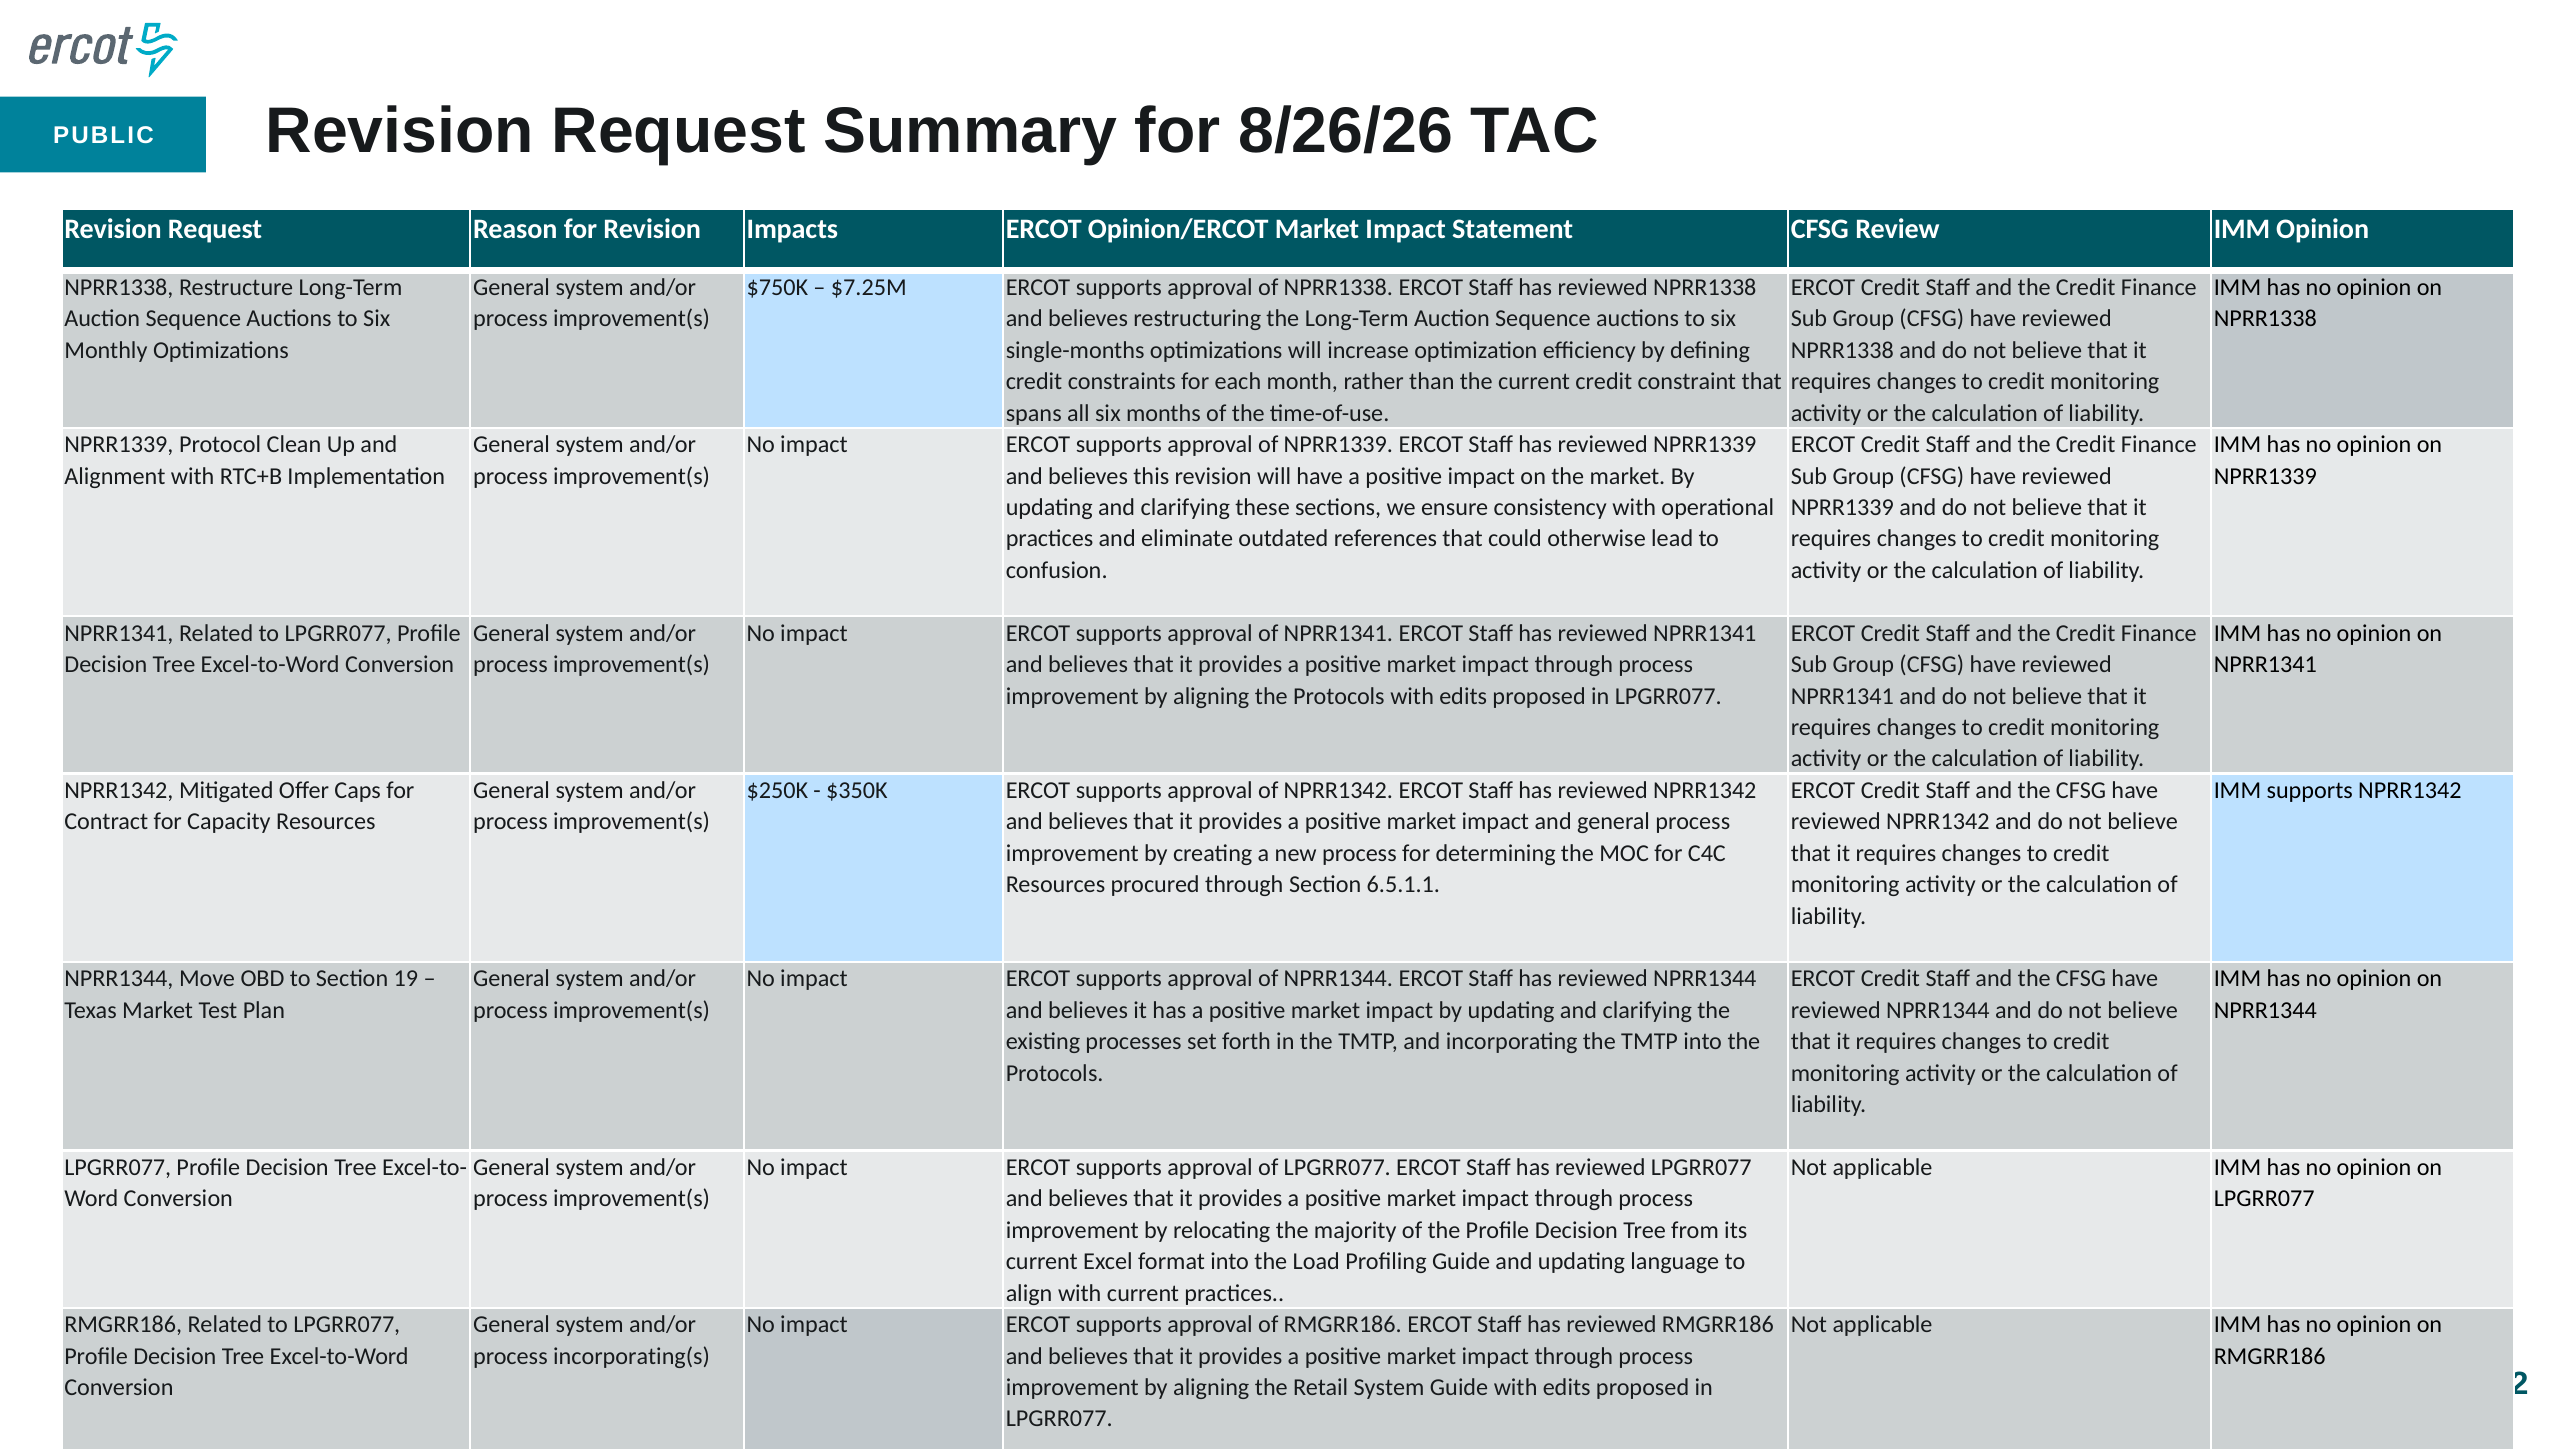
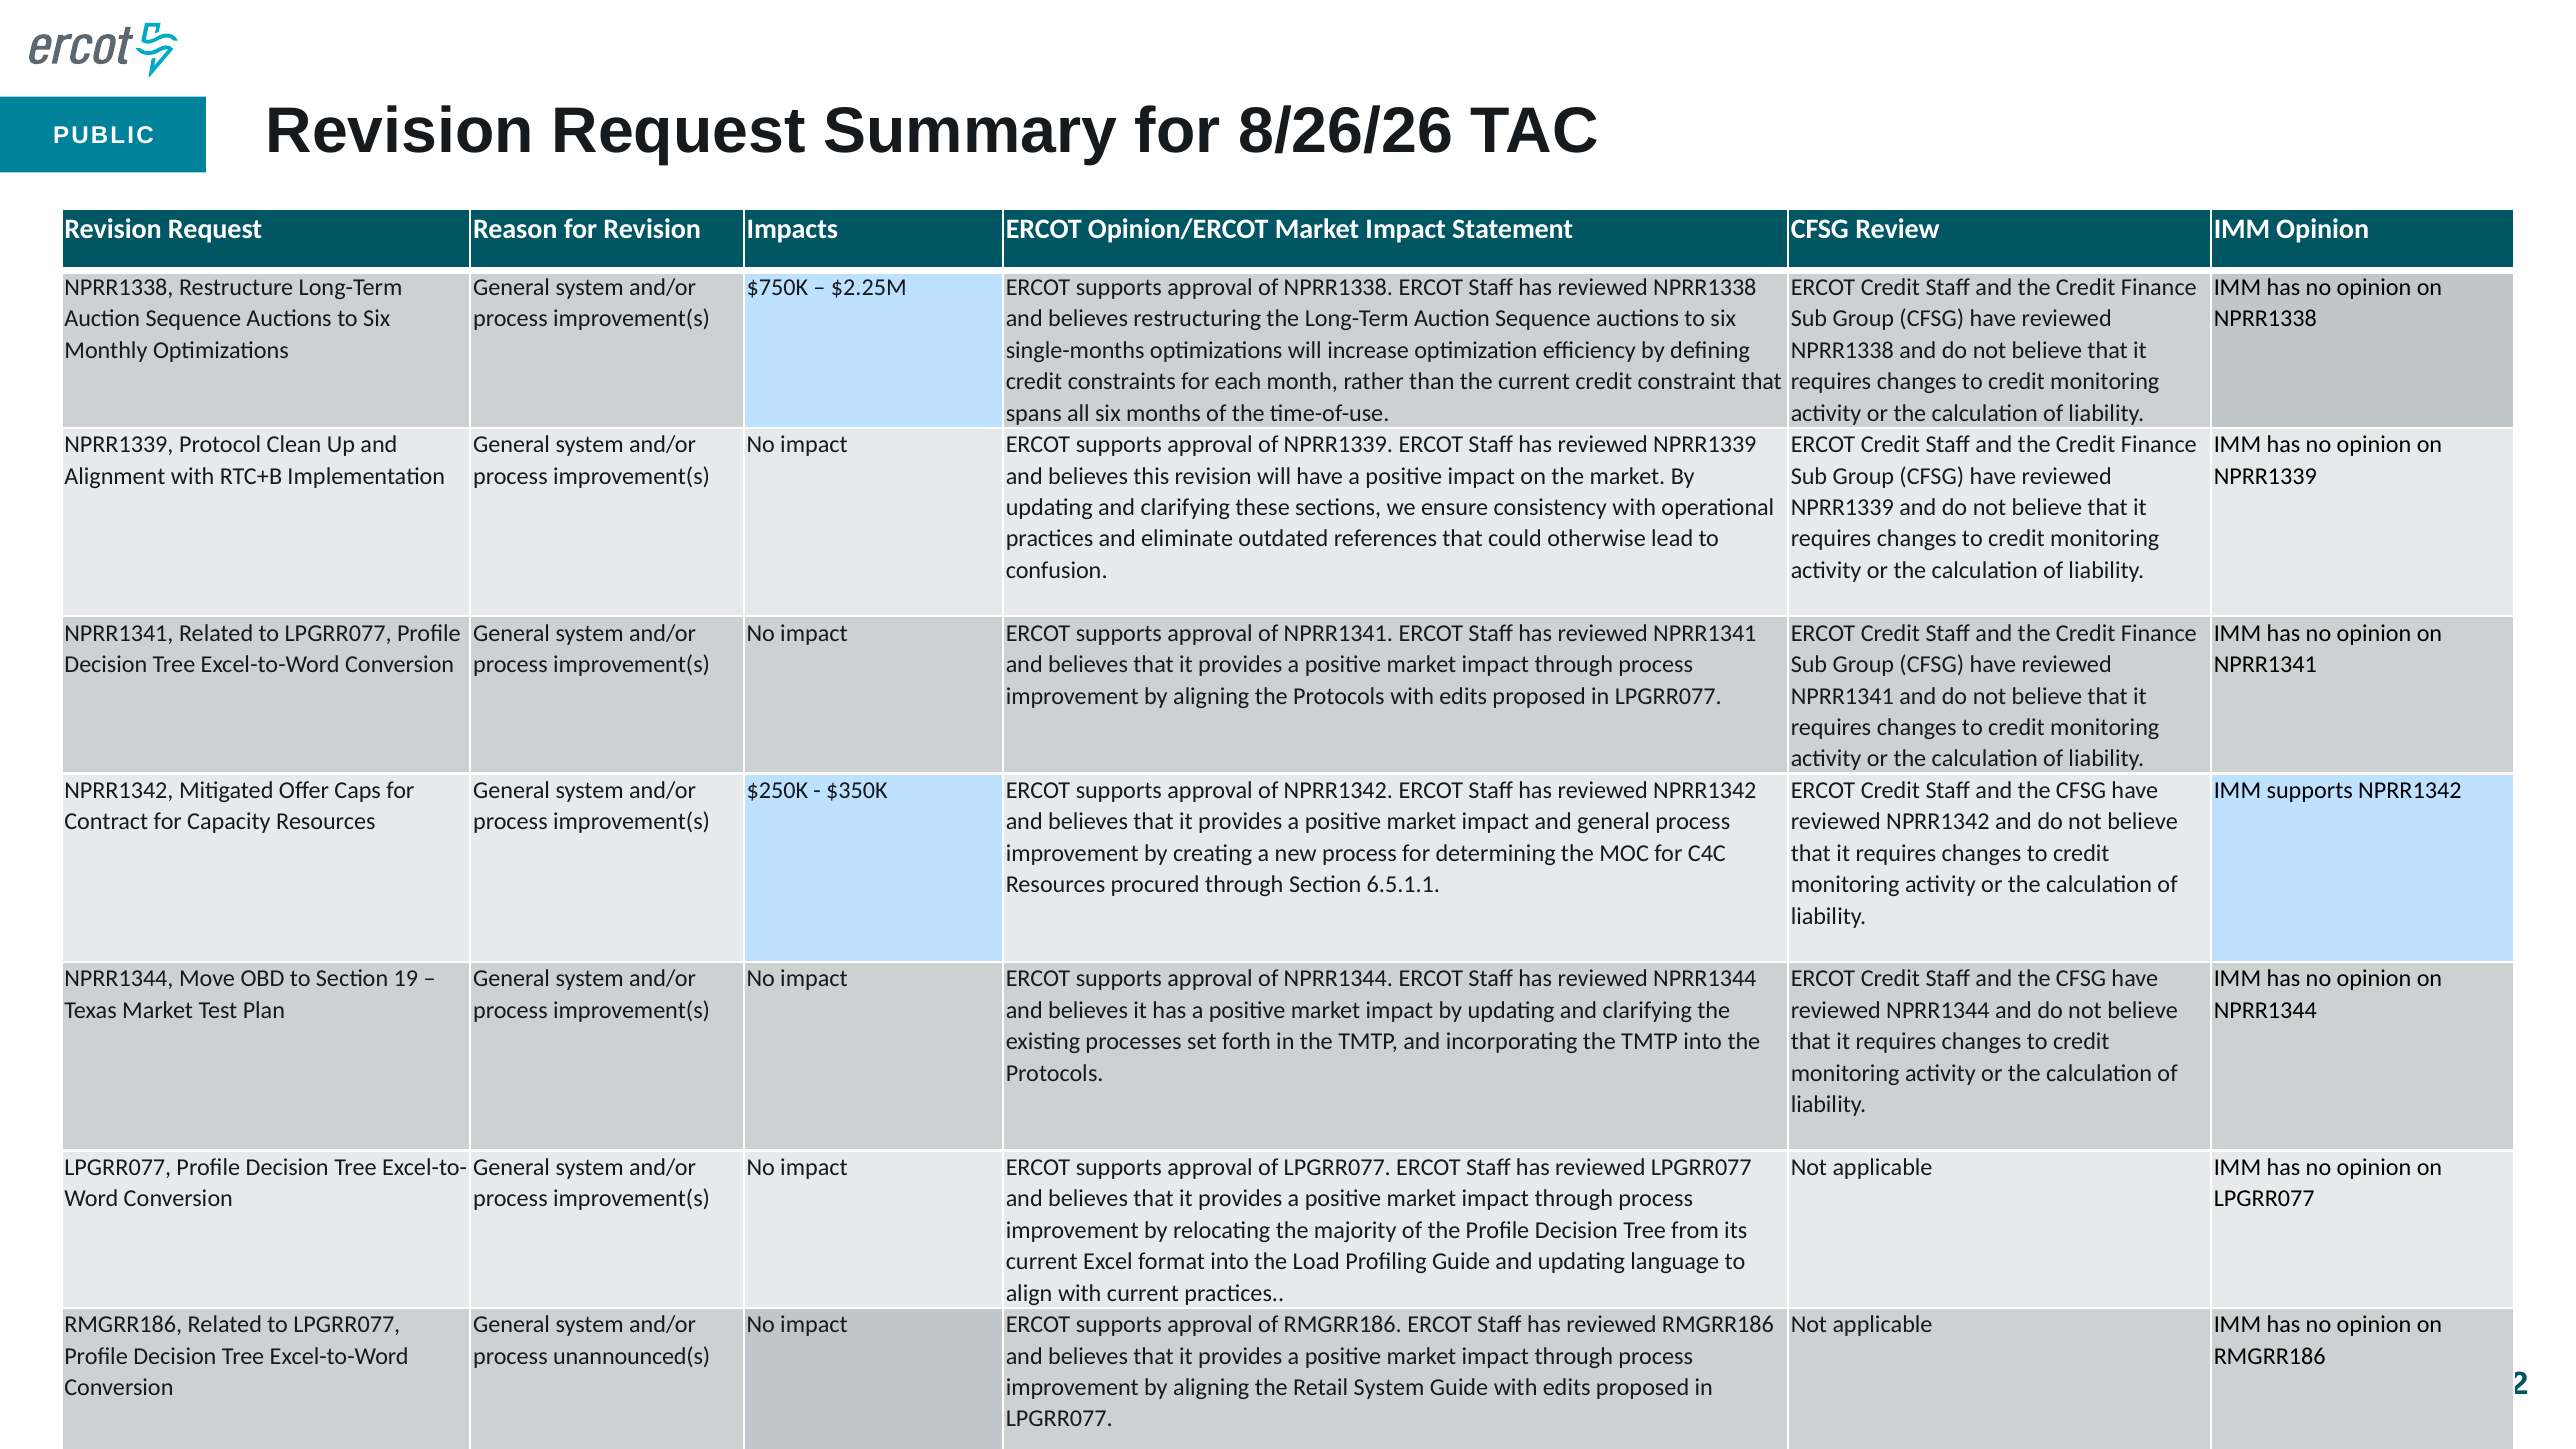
$7.25M: $7.25M -> $2.25M
incorporating(s: incorporating(s -> unannounced(s
